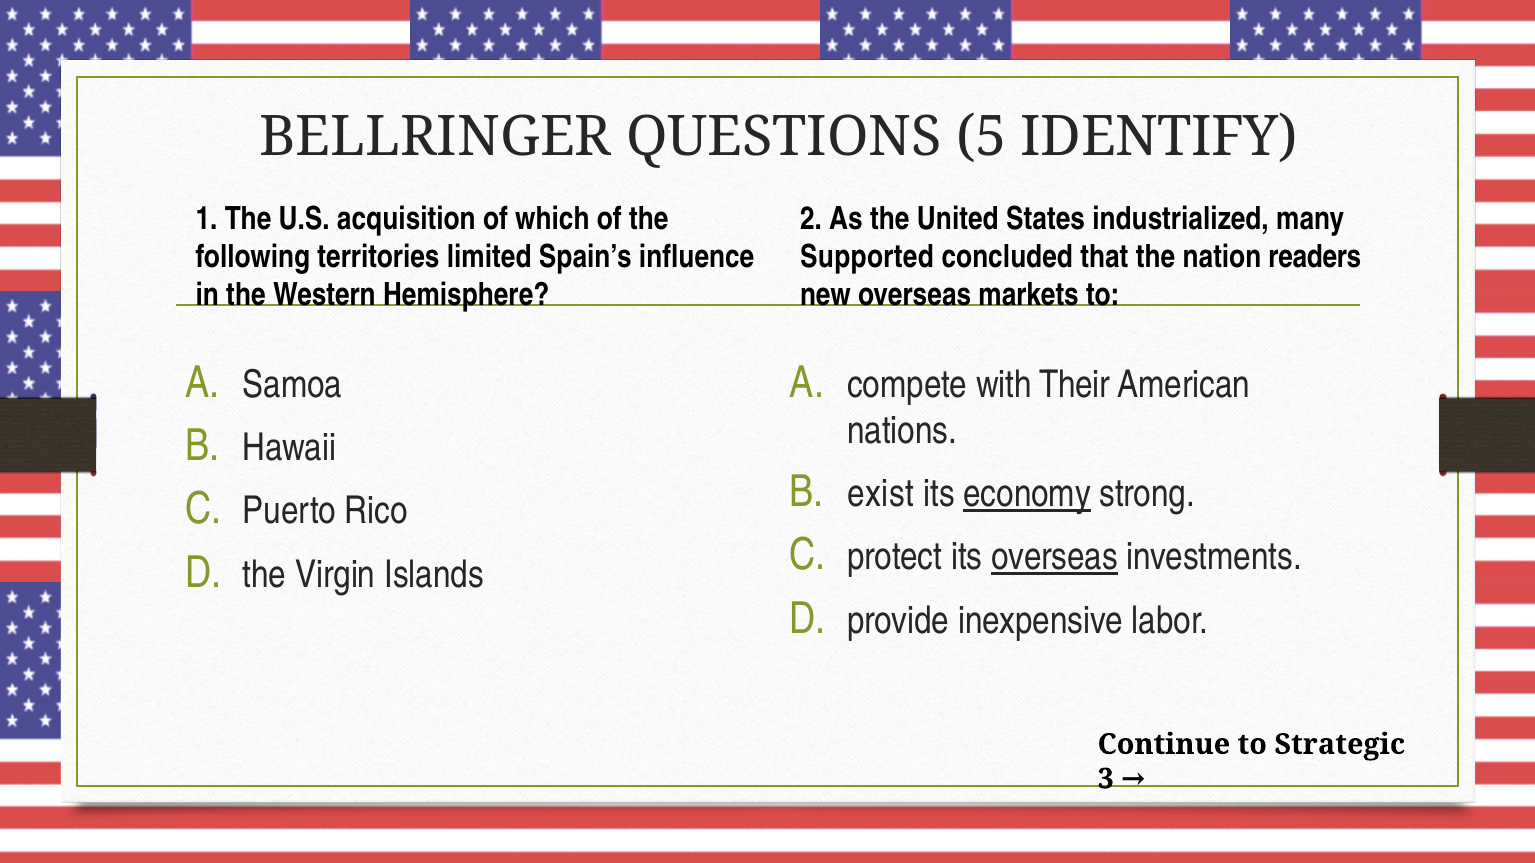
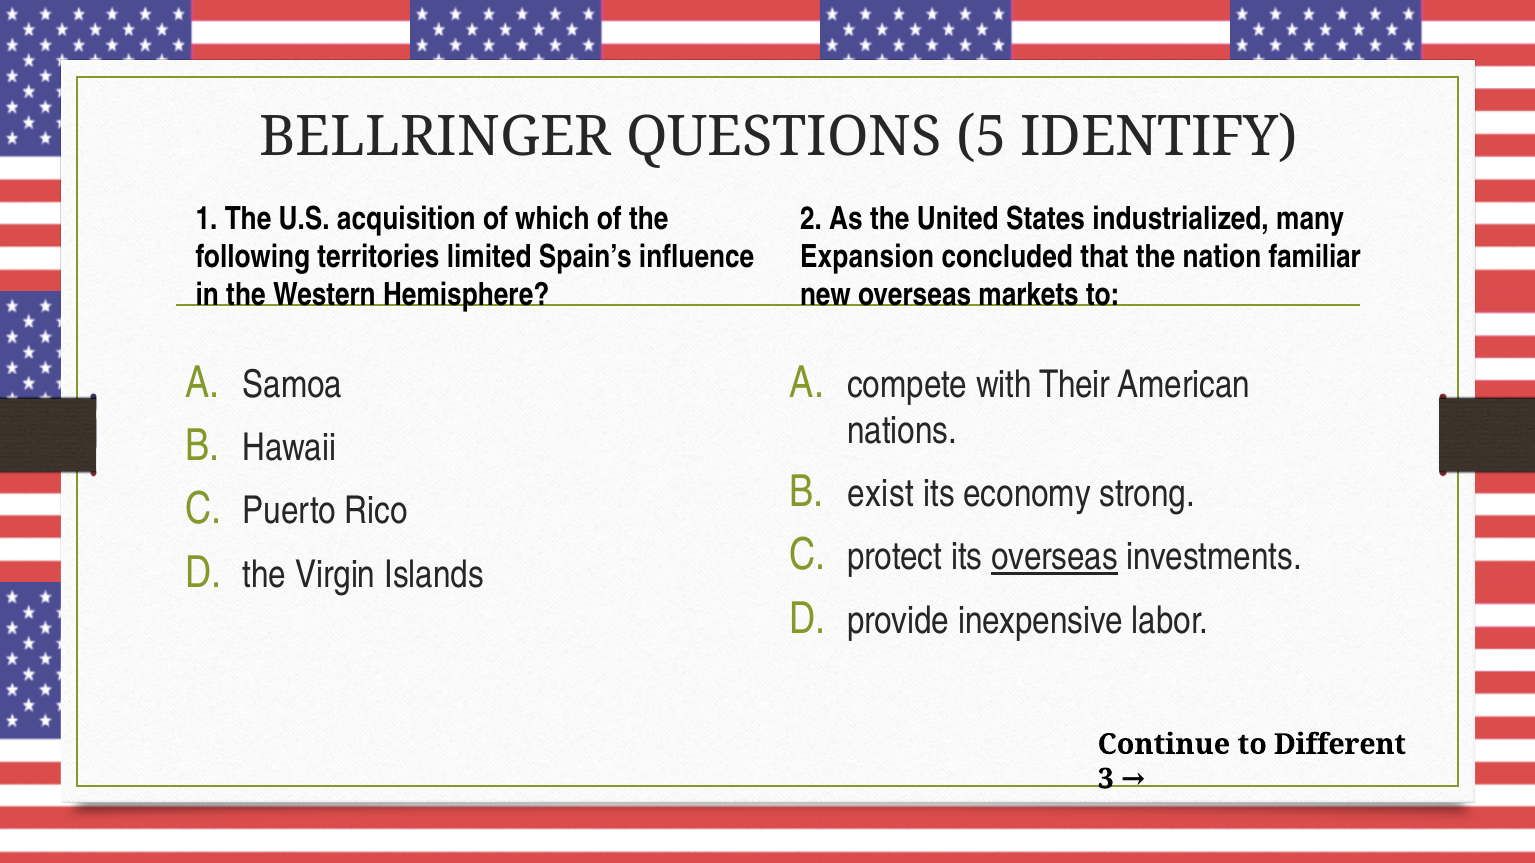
Supported: Supported -> Expansion
readers: readers -> familiar
economy underline: present -> none
Strategic: Strategic -> Different
